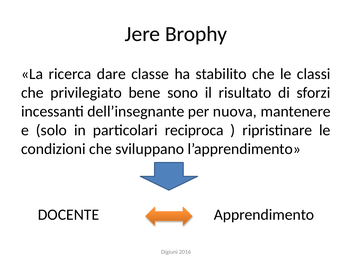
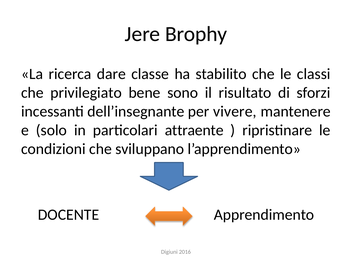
nuova: nuova -> vivere
reciproca: reciproca -> attraente
